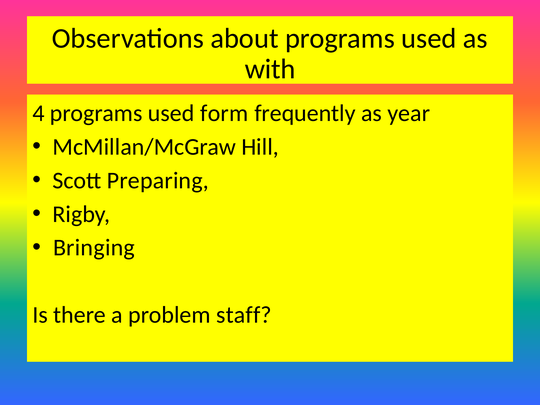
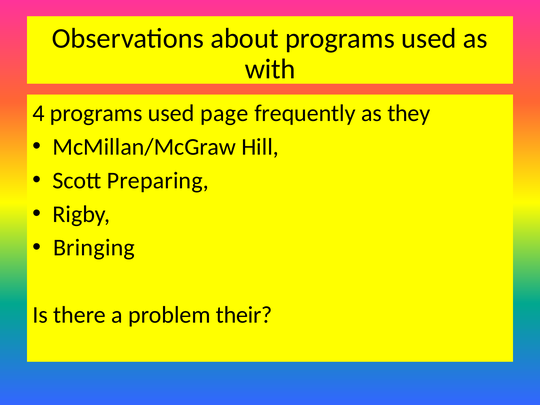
form: form -> page
year: year -> they
staff: staff -> their
